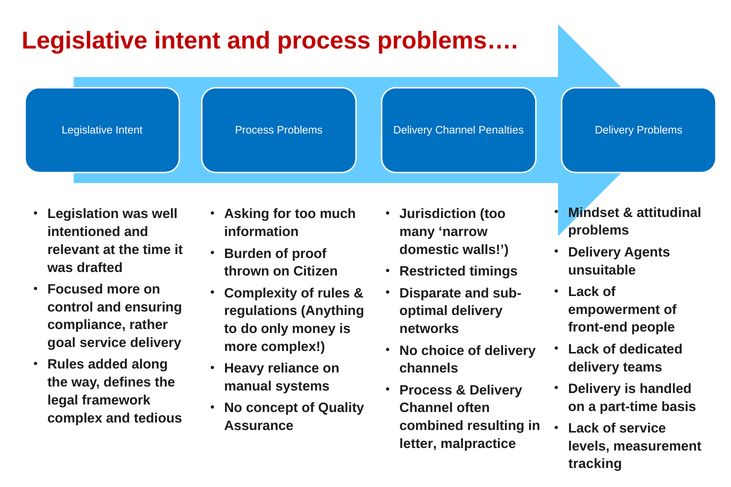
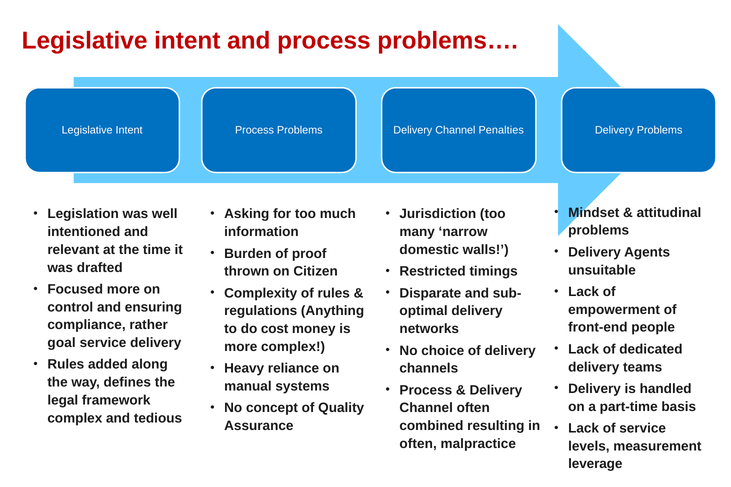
only: only -> cost
letter at (418, 444): letter -> often
tracking: tracking -> leverage
